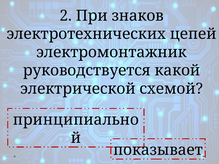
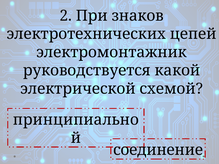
показывает: показывает -> соединение
